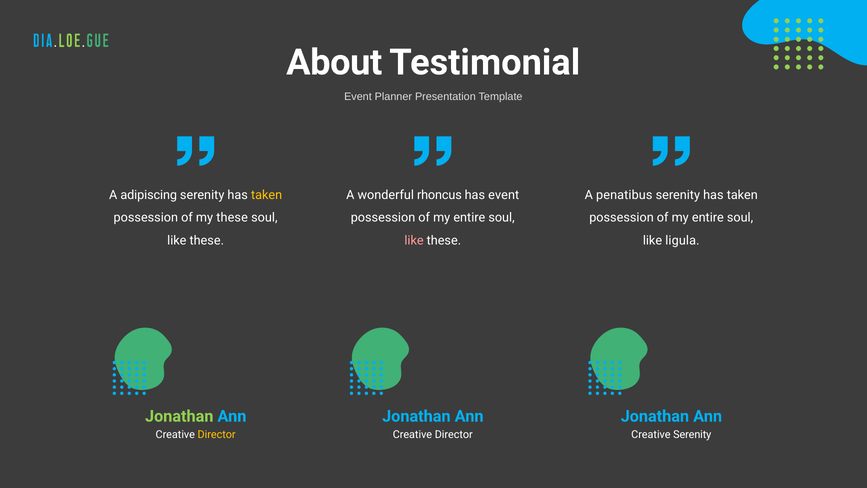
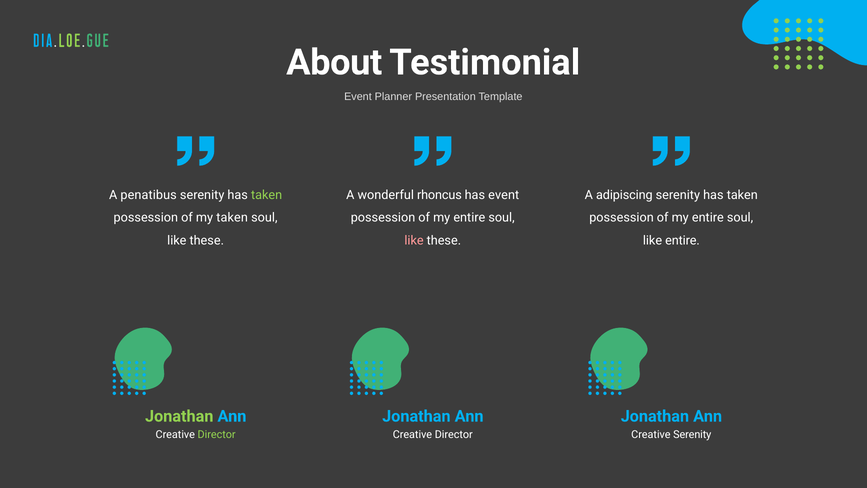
adipiscing: adipiscing -> penatibus
taken at (267, 195) colour: yellow -> light green
penatibus: penatibus -> adipiscing
my these: these -> taken
like ligula: ligula -> entire
Director at (217, 435) colour: yellow -> light green
